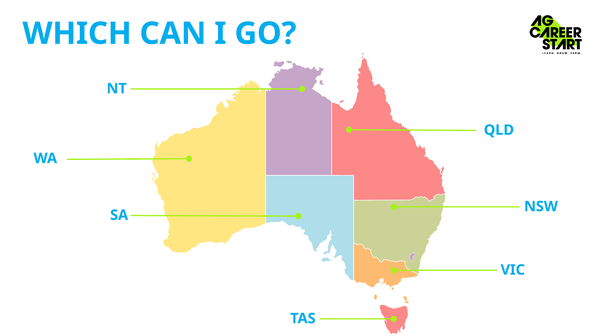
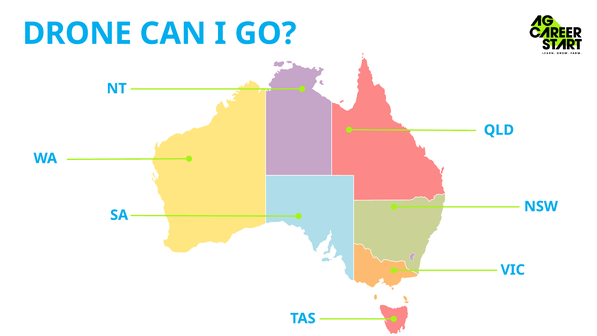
WHICH: WHICH -> DRONE
